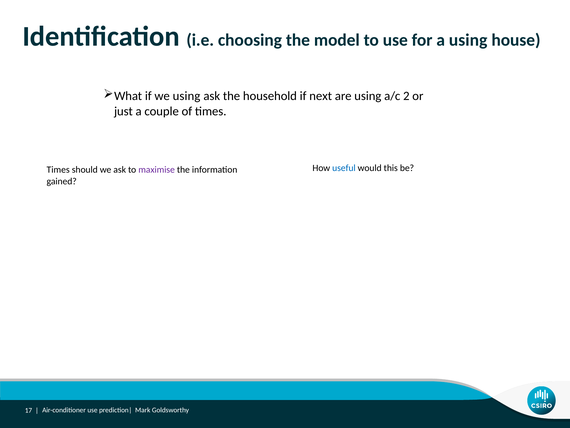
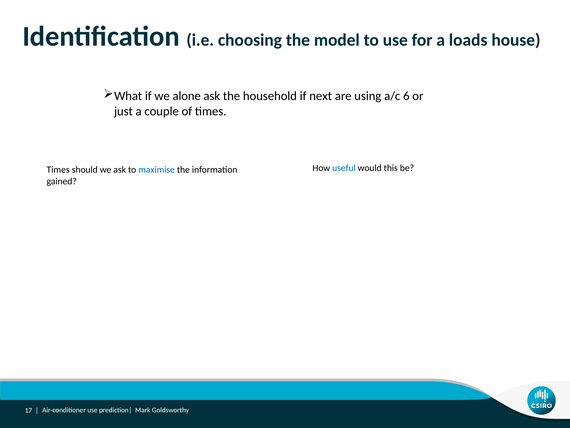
a using: using -> loads
we using: using -> alone
2: 2 -> 6
maximise colour: purple -> blue
